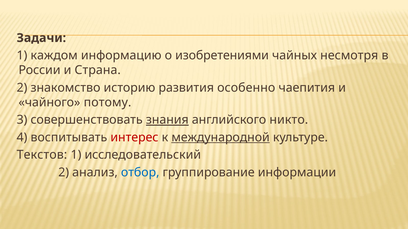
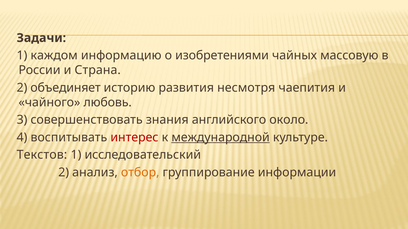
несмотря: несмотря -> массовую
знакомство: знакомство -> объединяет
особенно: особенно -> несмотря
потому: потому -> любовь
знания underline: present -> none
никто: никто -> около
отбор colour: blue -> orange
